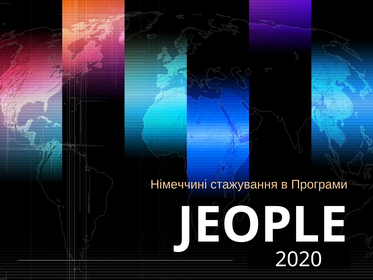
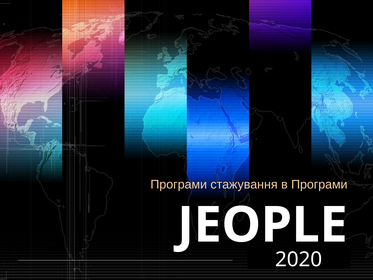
Німеччині at (179, 184): Німеччині -> Програми
